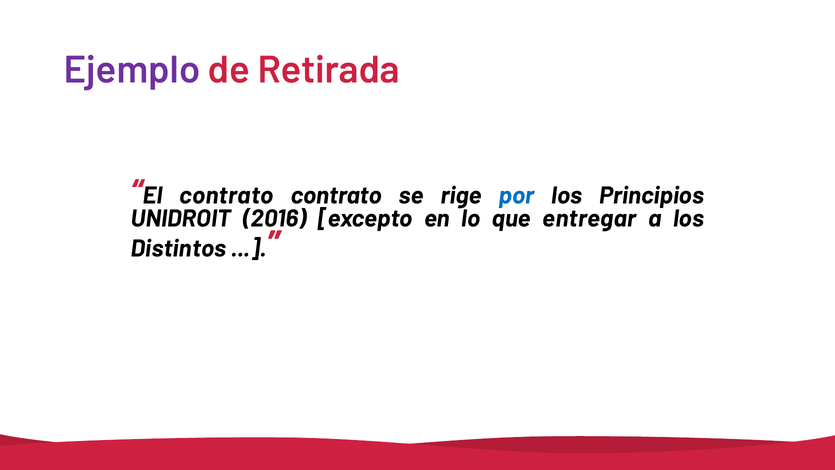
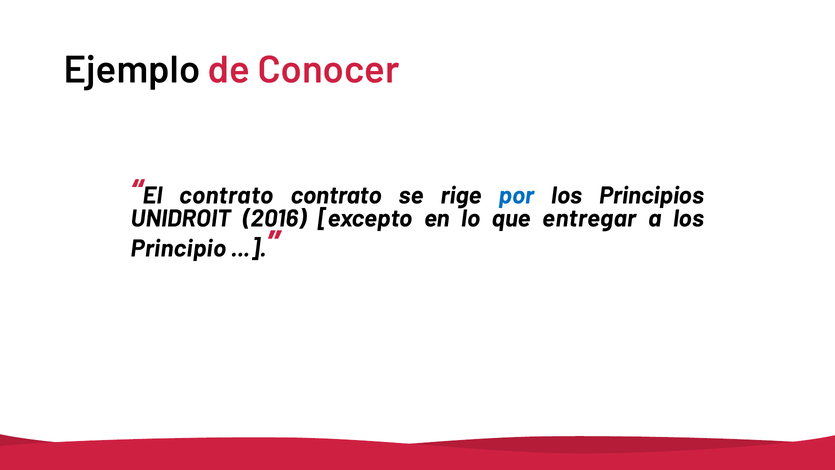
Ejemplo colour: purple -> black
Retirada: Retirada -> Conocer
Distintos: Distintos -> Principio
